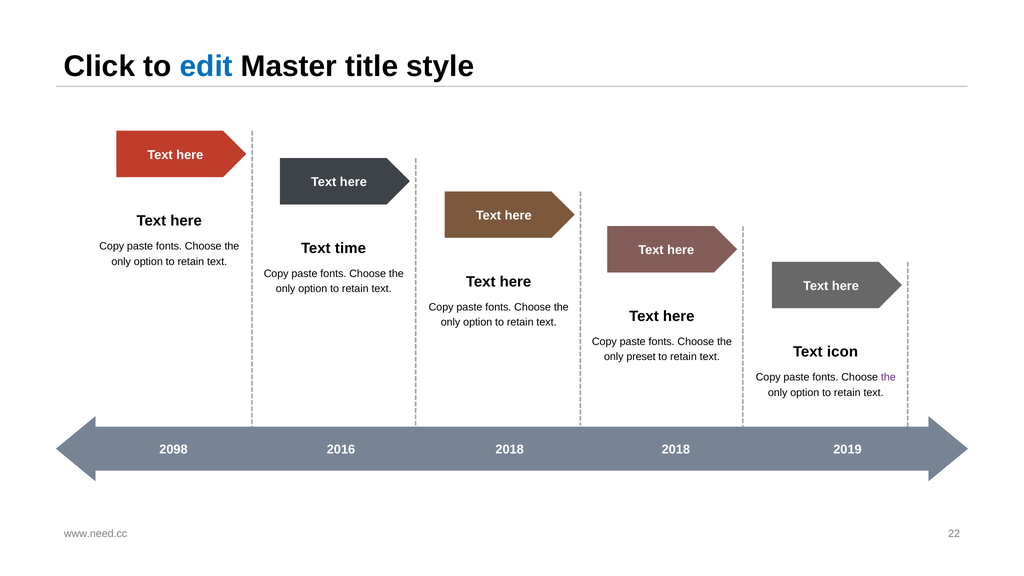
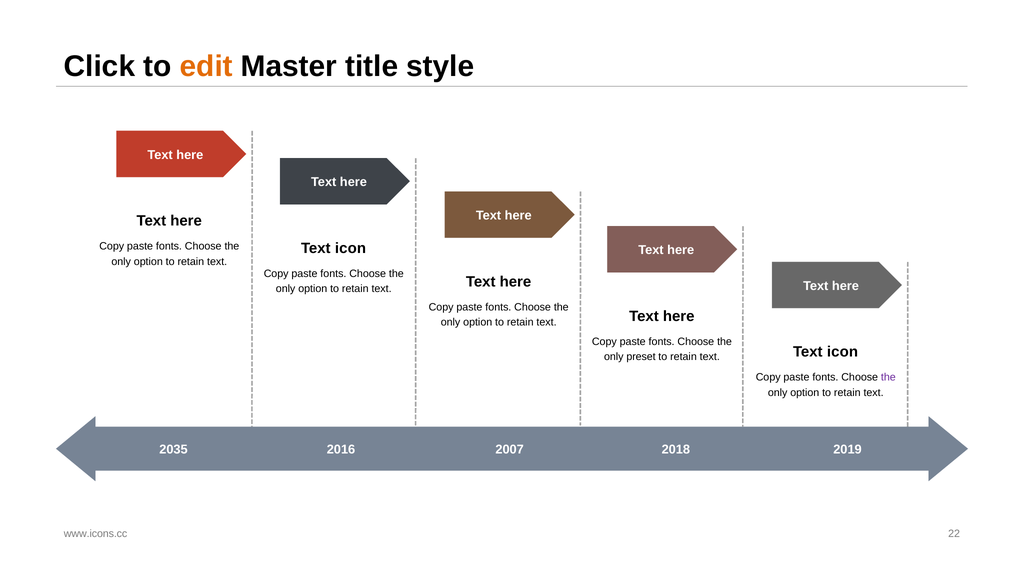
edit colour: blue -> orange
time at (350, 248): time -> icon
2098: 2098 -> 2035
2018 at (510, 450): 2018 -> 2007
www.need.cc: www.need.cc -> www.icons.cc
